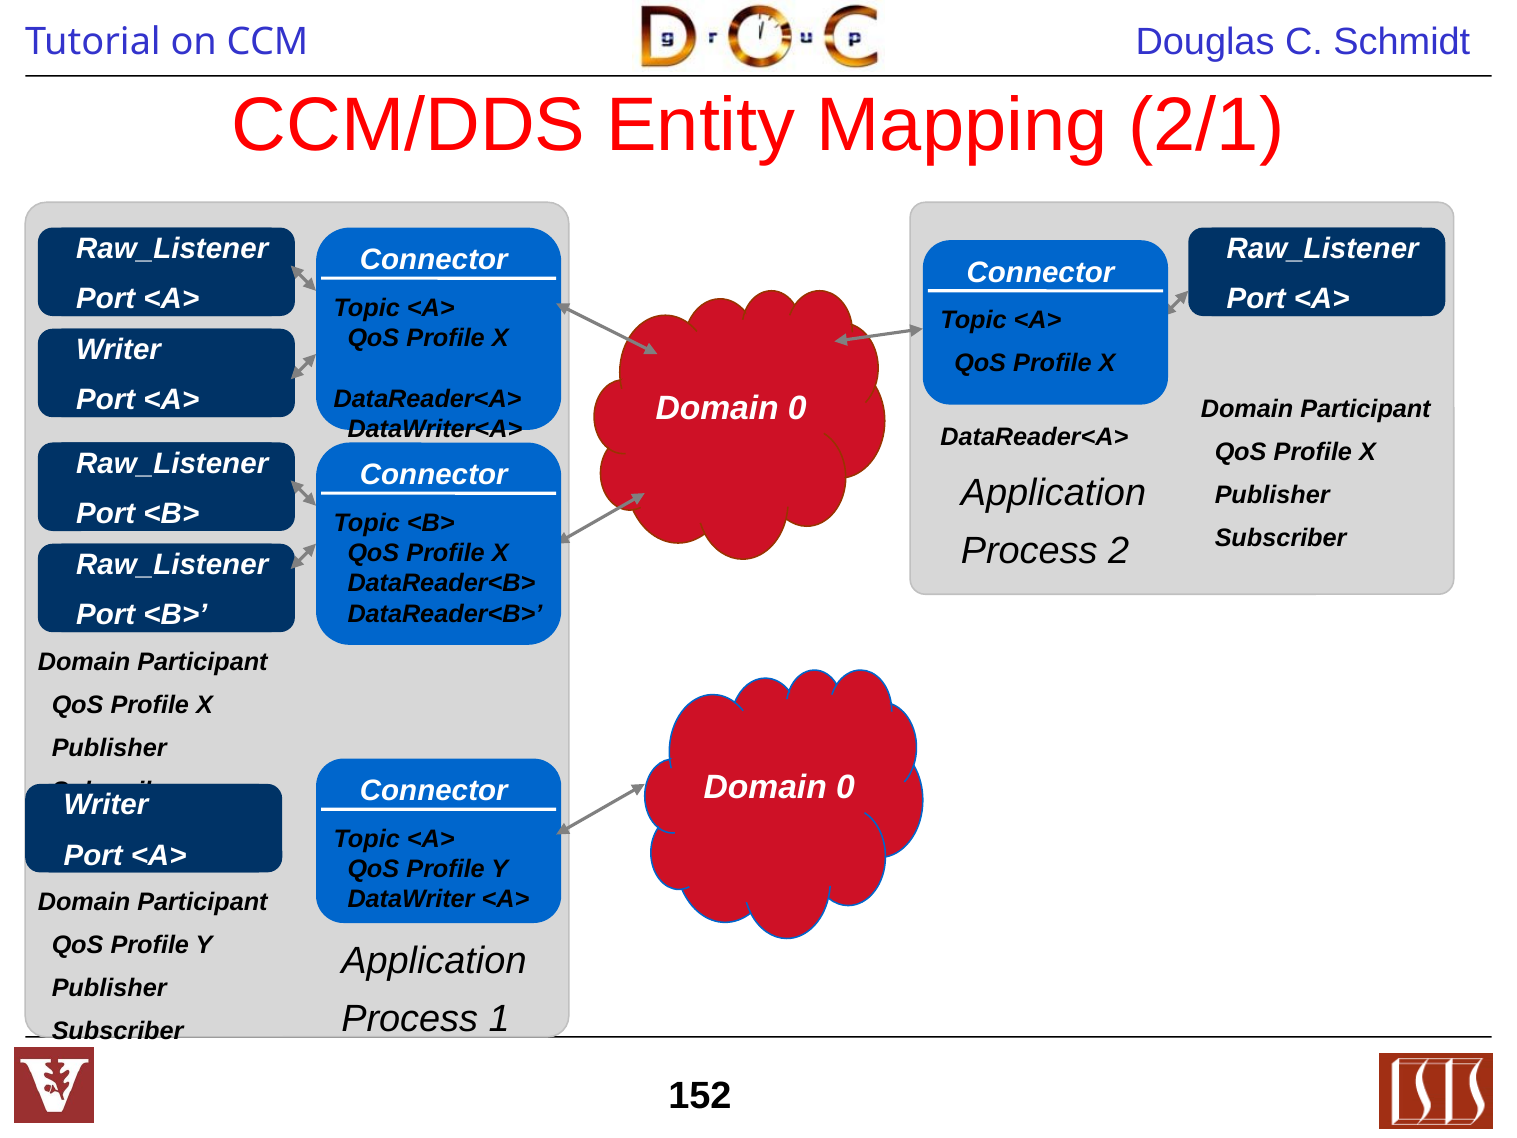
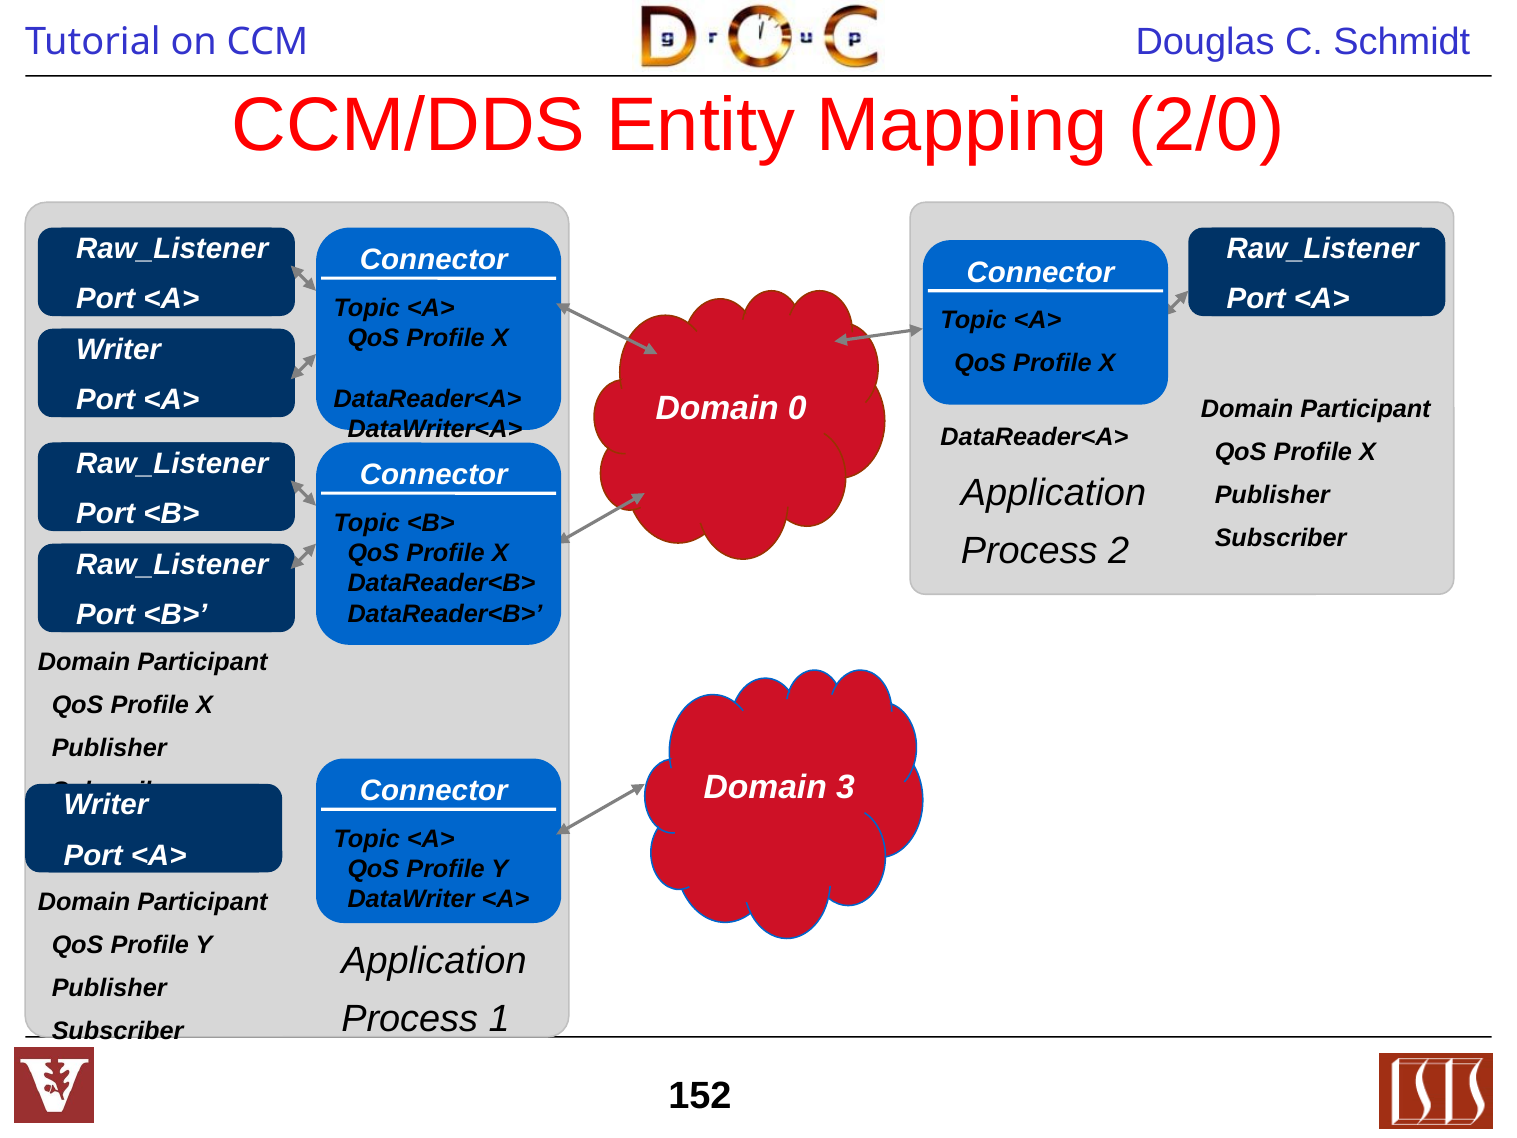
2/1: 2/1 -> 2/0
0 at (845, 787): 0 -> 3
